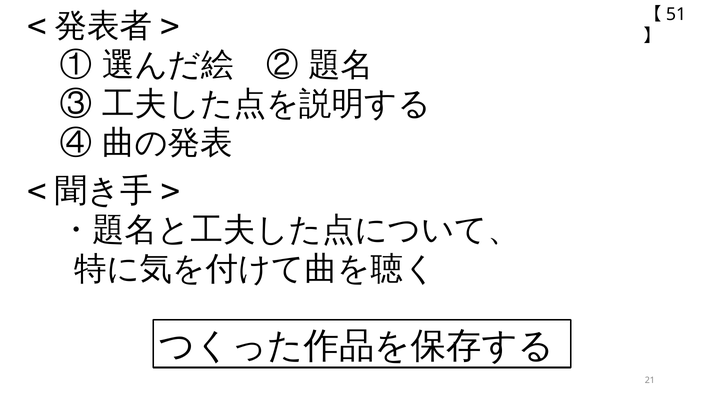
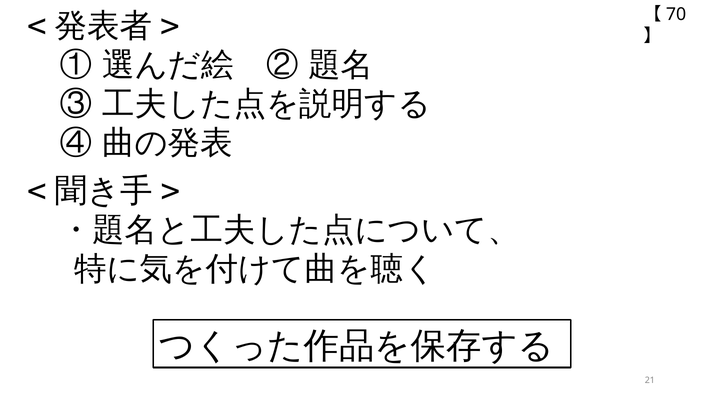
51: 51 -> 70
